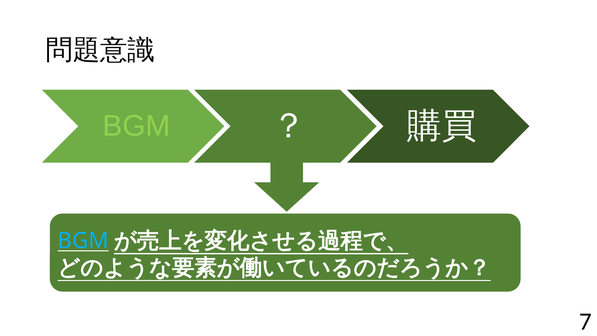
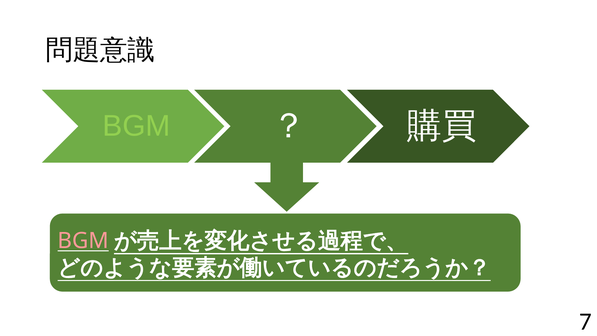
BGM at (83, 241) colour: light blue -> pink
